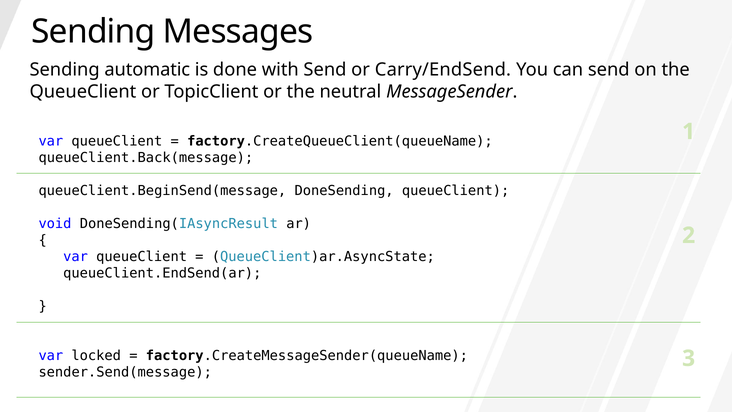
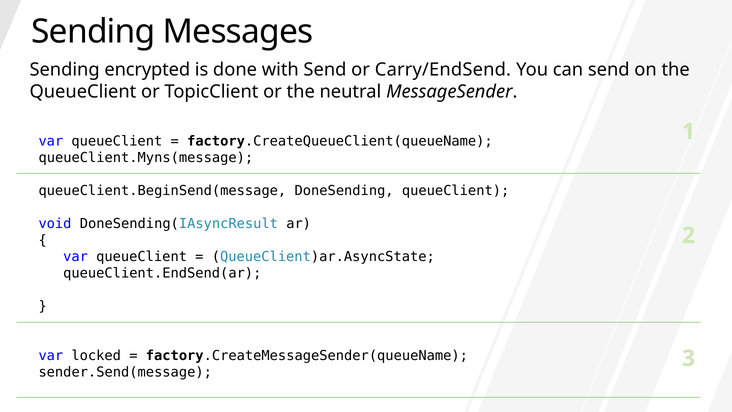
automatic: automatic -> encrypted
queueClient.Back(message: queueClient.Back(message -> queueClient.Myns(message
